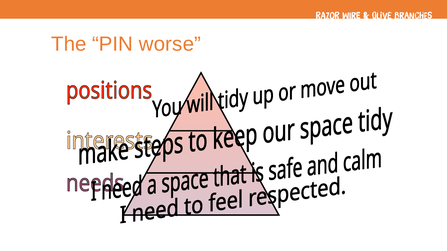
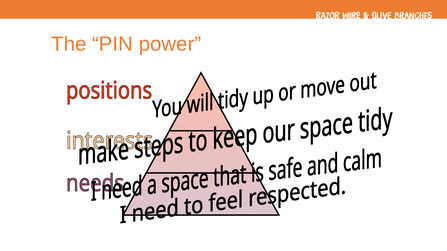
worse: worse -> power
